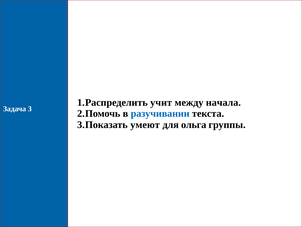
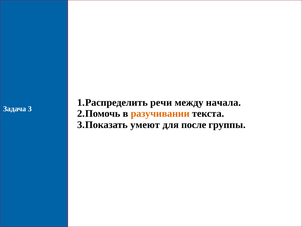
учит: учит -> речи
разучивании colour: blue -> orange
ольга: ольга -> после
